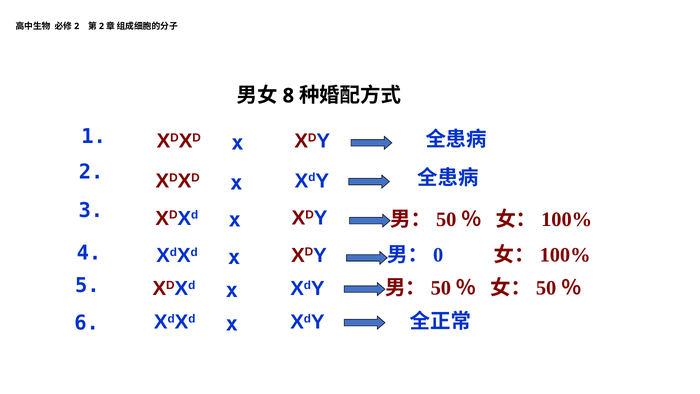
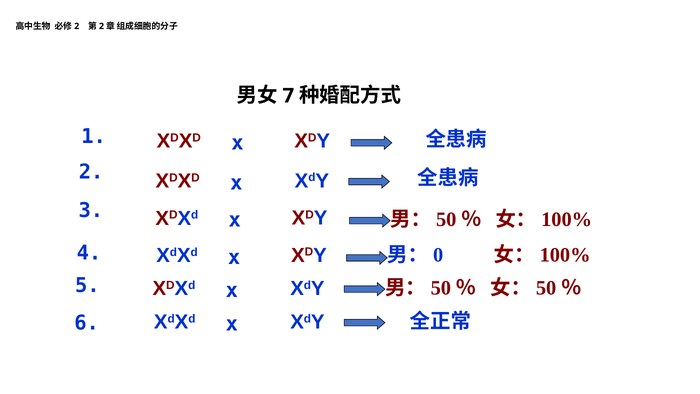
8: 8 -> 7
